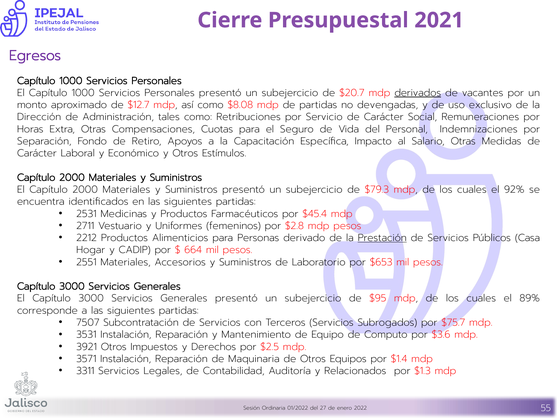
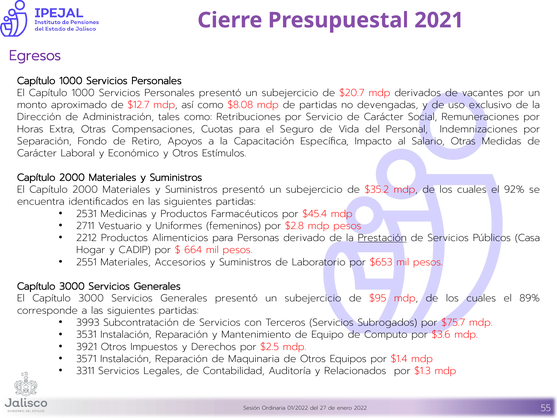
derivados underline: present -> none
$79.3: $79.3 -> $35.2
7507: 7507 -> 3993
